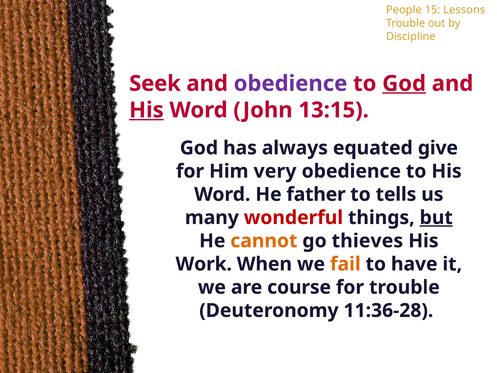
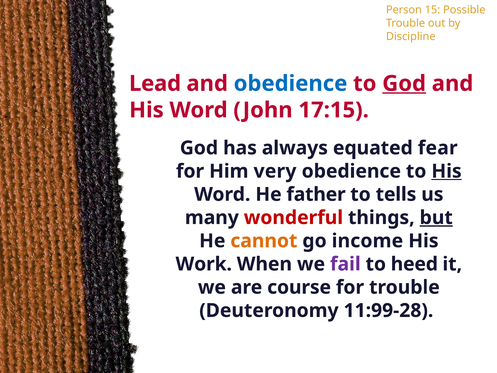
People: People -> Person
Lessons: Lessons -> Possible
Seek: Seek -> Lead
obedience at (291, 84) colour: purple -> blue
His at (146, 110) underline: present -> none
13:15: 13:15 -> 17:15
give: give -> fear
His at (447, 171) underline: none -> present
thieves: thieves -> income
fail colour: orange -> purple
have: have -> heed
11:36-28: 11:36-28 -> 11:99-28
